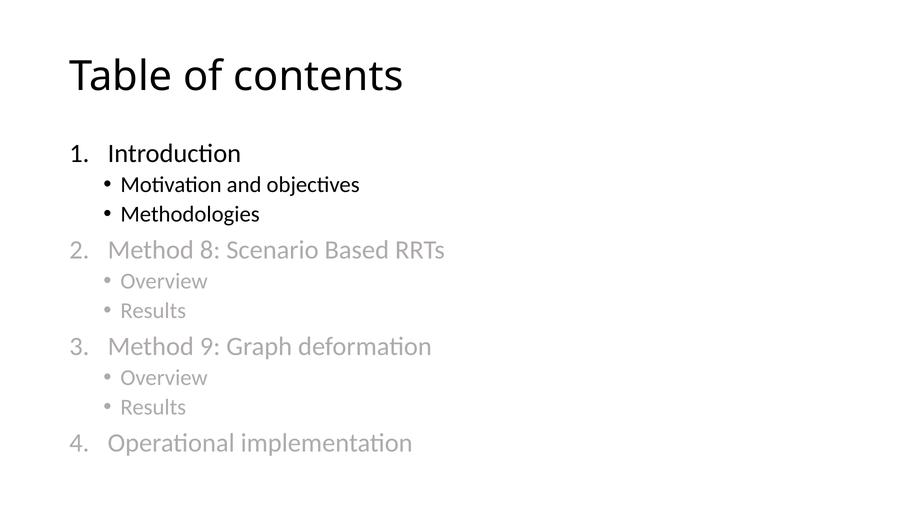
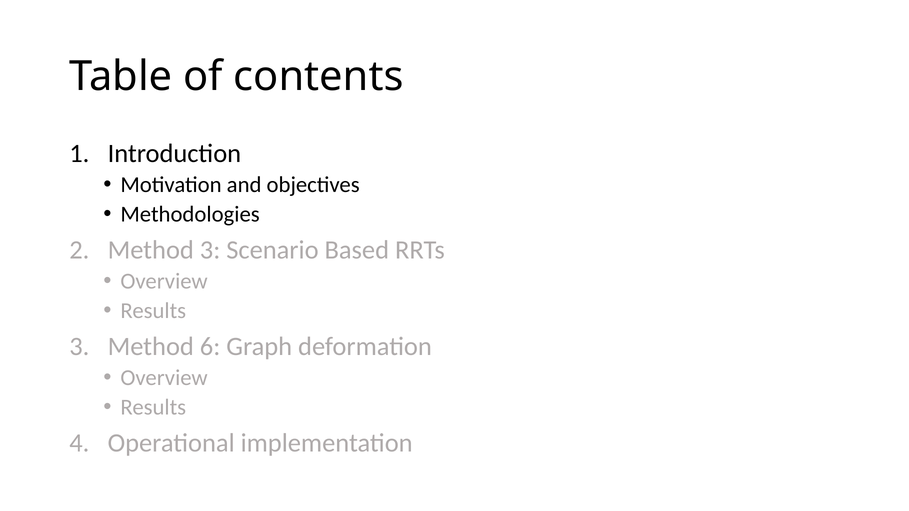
Method 8: 8 -> 3
9: 9 -> 6
